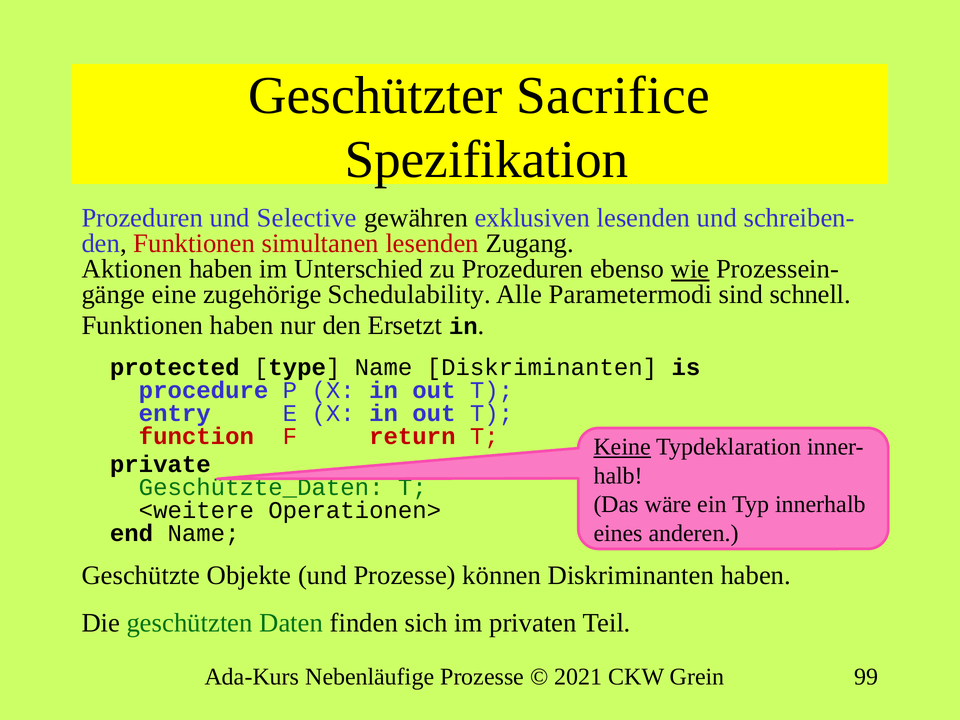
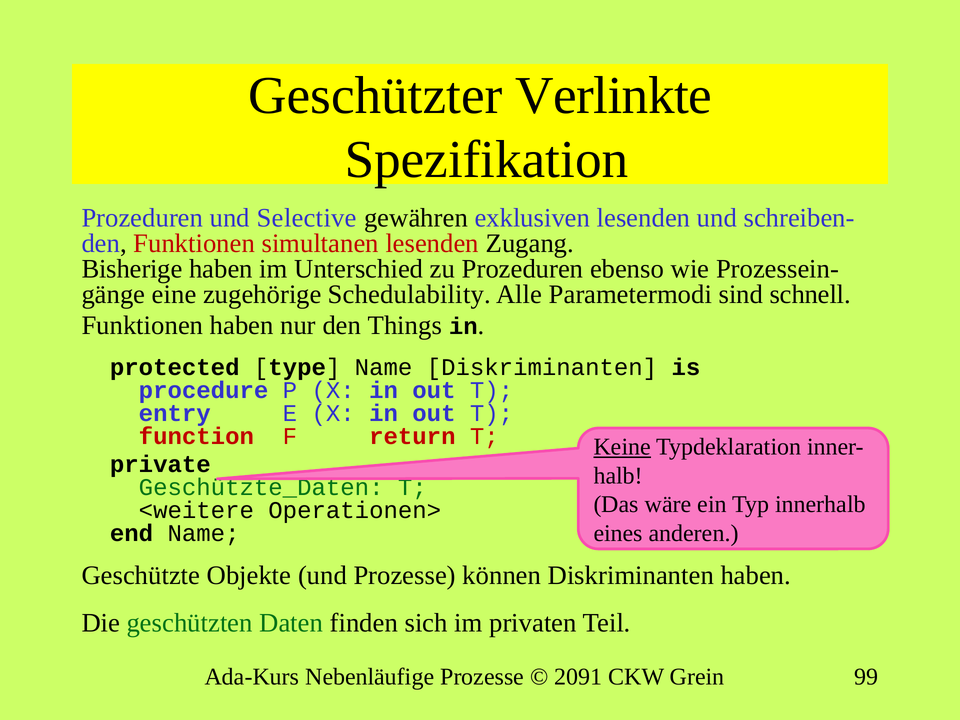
Sacrifice: Sacrifice -> Verlinkte
Aktionen: Aktionen -> Bisherige
wie underline: present -> none
Ersetzt: Ersetzt -> Things
2021: 2021 -> 2091
